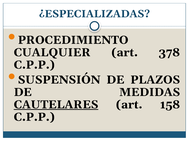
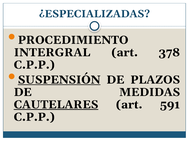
CUALQUIER: CUALQUIER -> INTERGRAL
SUSPENSIÓN underline: none -> present
158: 158 -> 591
